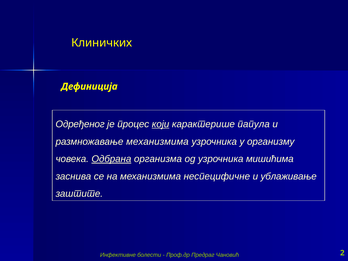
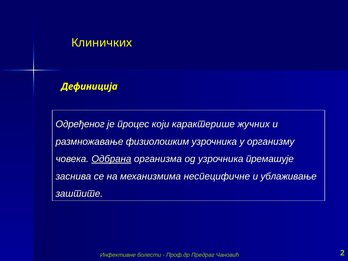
који underline: present -> none
папула: папула -> жучних
размножавање механизмима: механизмима -> физиолошким
мишићима: мишићима -> премашује
